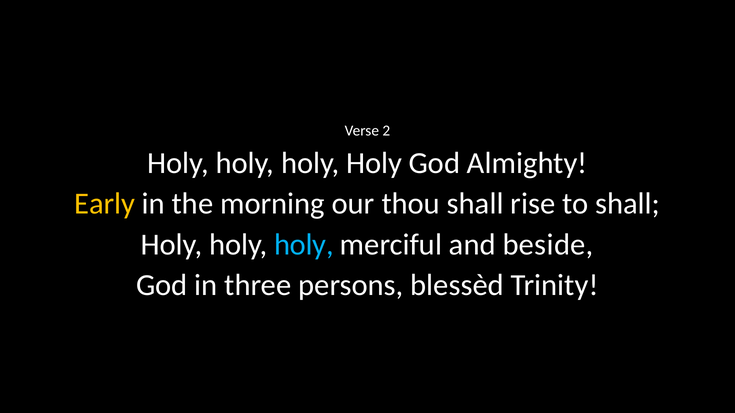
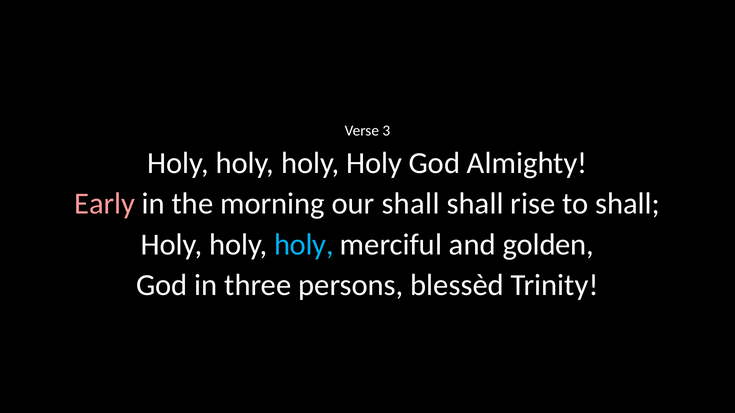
2: 2 -> 3
Early colour: yellow -> pink
our thou: thou -> shall
beside: beside -> golden
